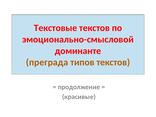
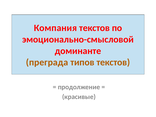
Текстовые: Текстовые -> Компания
